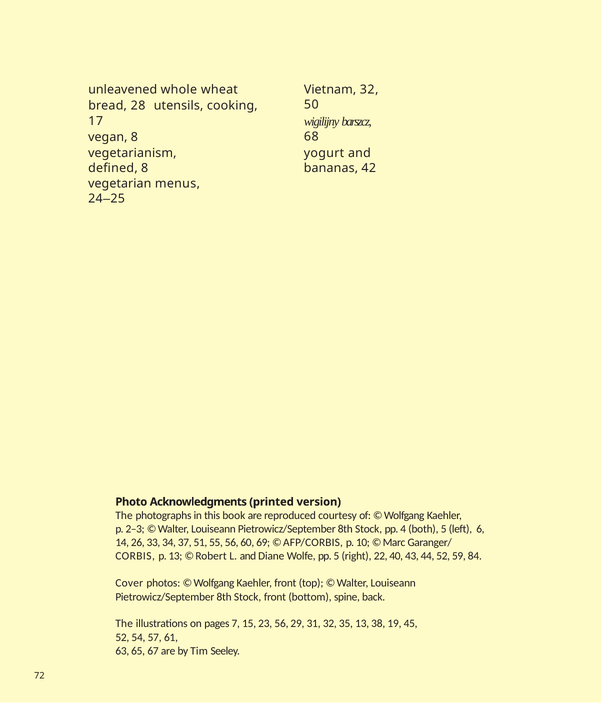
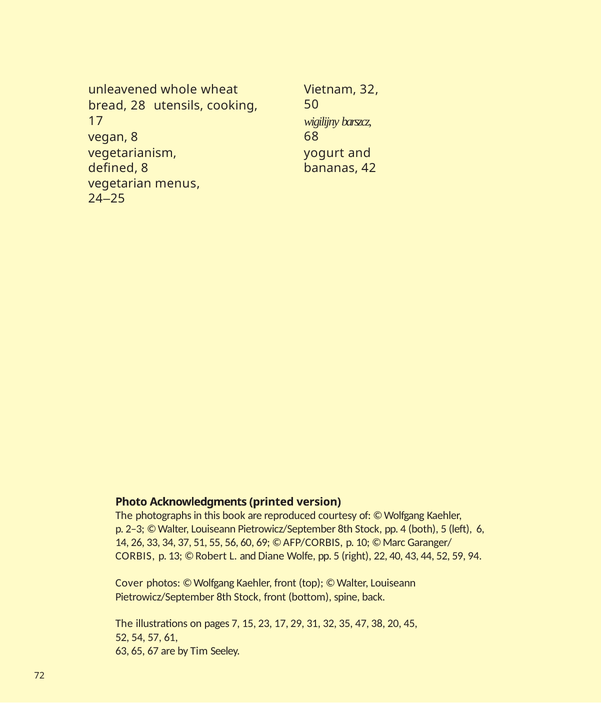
84: 84 -> 94
23 56: 56 -> 17
35 13: 13 -> 47
19: 19 -> 20
